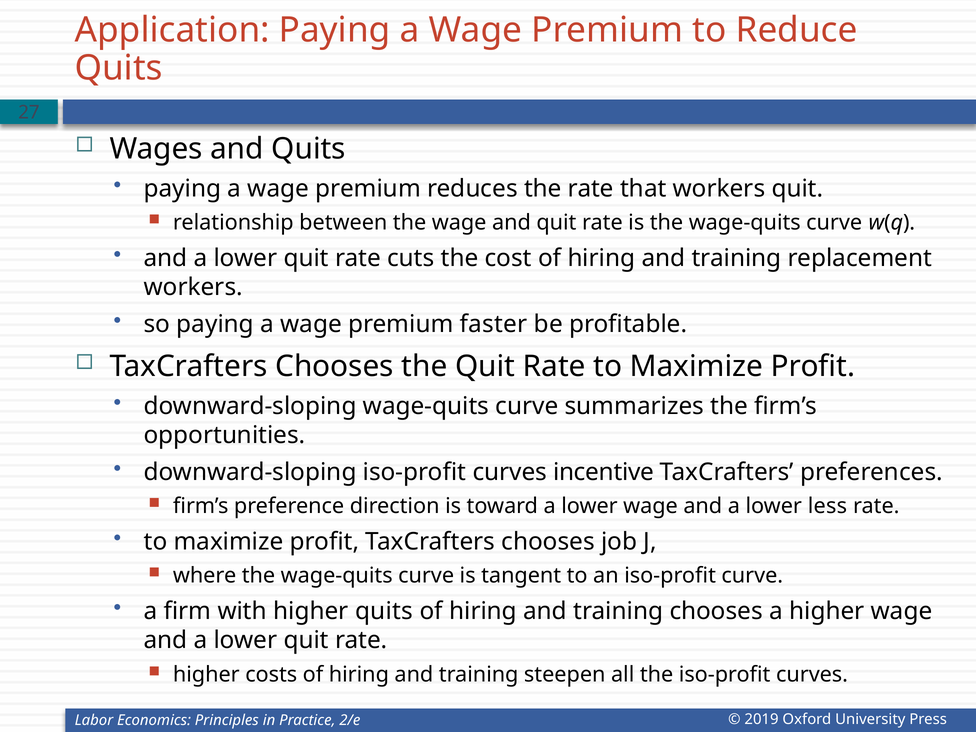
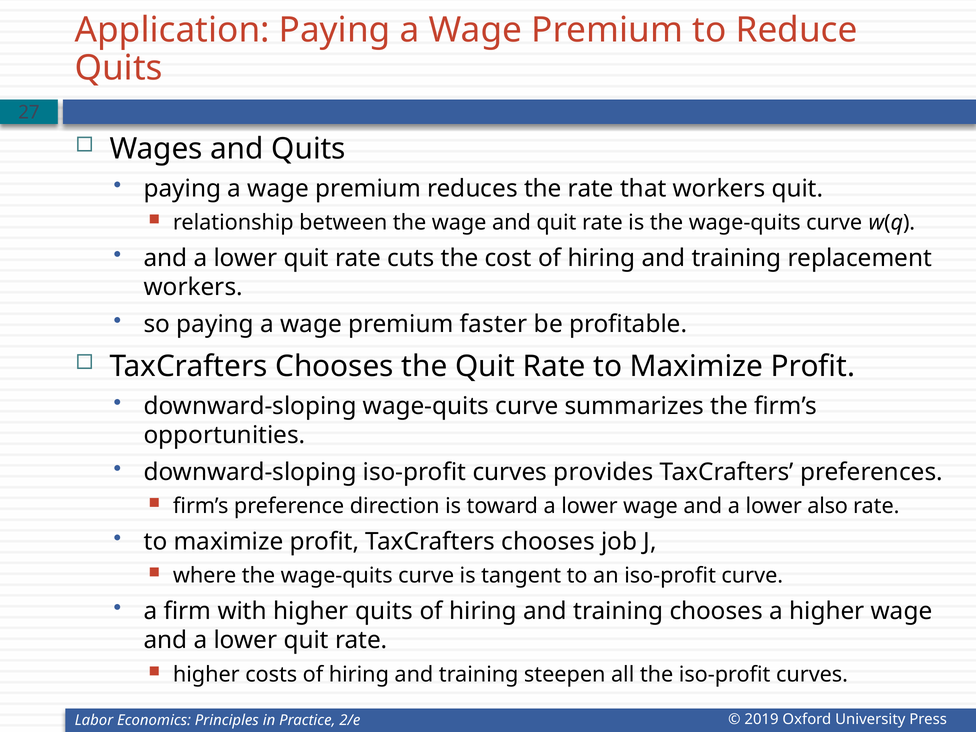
incentive: incentive -> provides
less: less -> also
